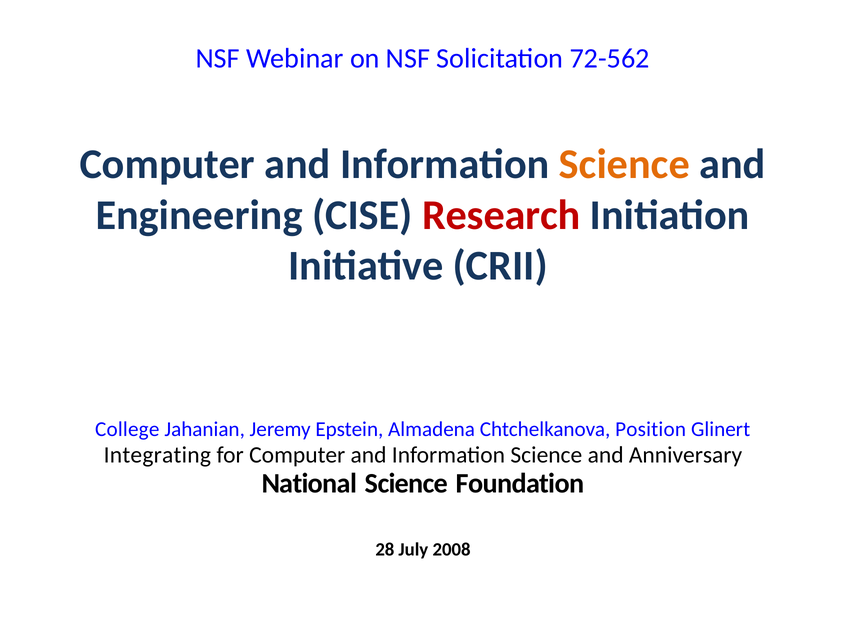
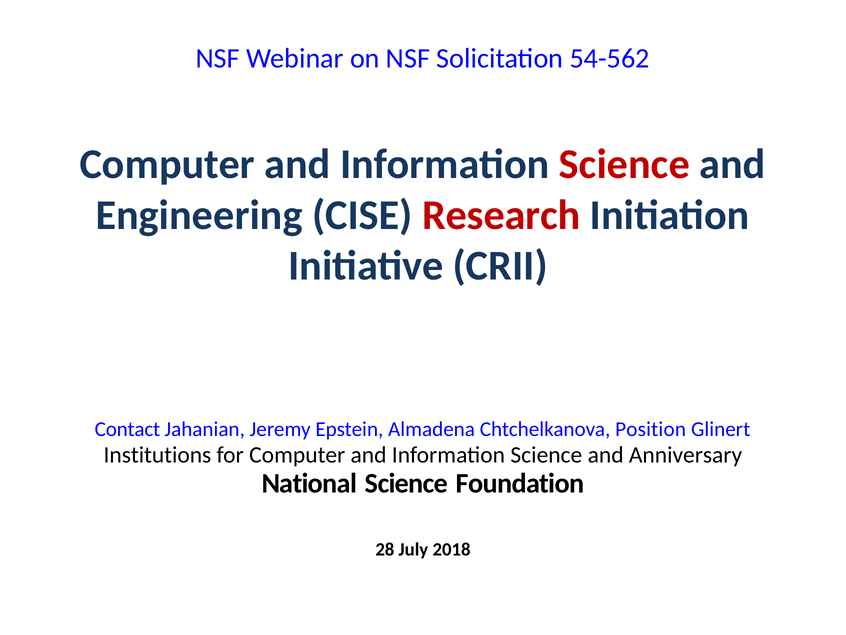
72-562: 72-562 -> 54-562
Science at (624, 164) colour: orange -> red
College: College -> Contact
Integrating: Integrating -> Institutions
2008: 2008 -> 2018
